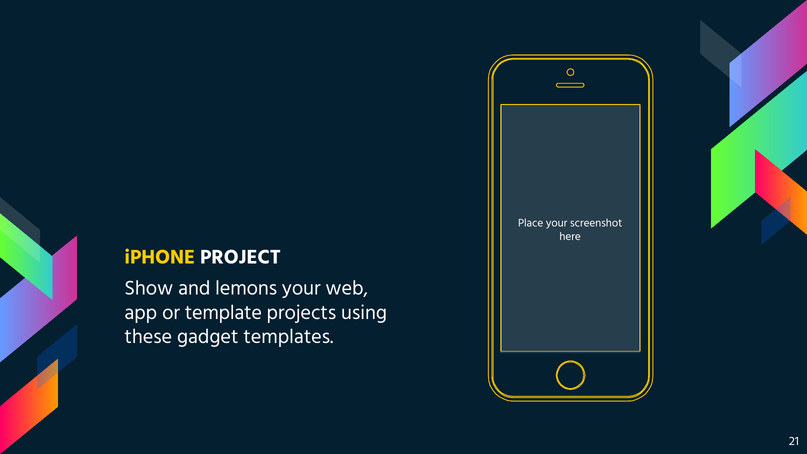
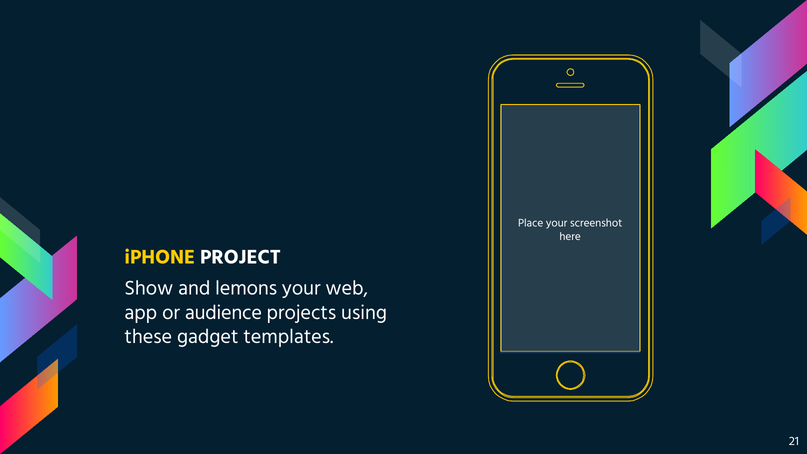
template: template -> audience
